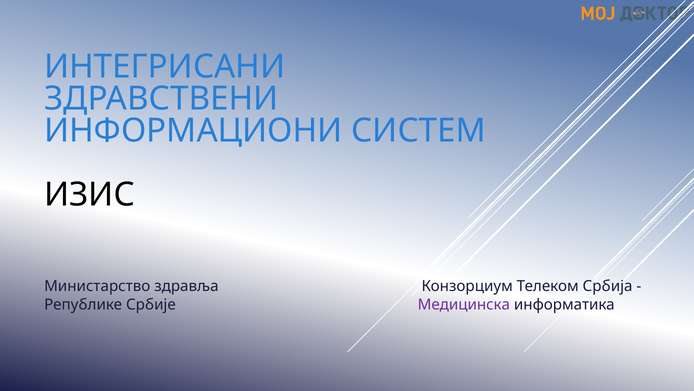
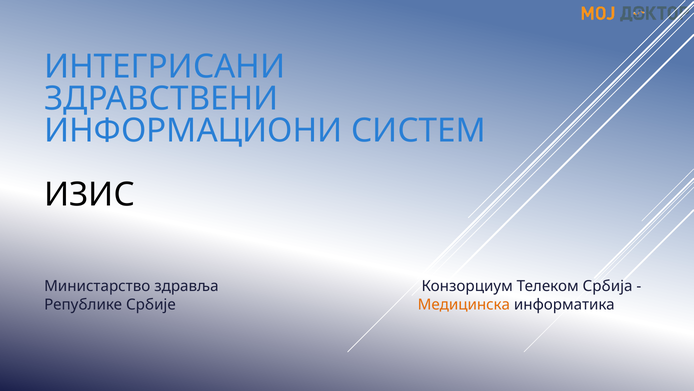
Медицинска colour: purple -> orange
